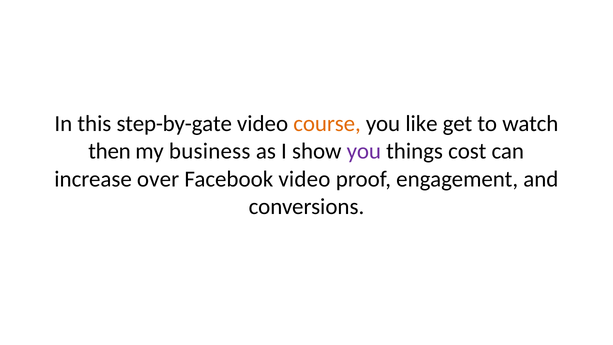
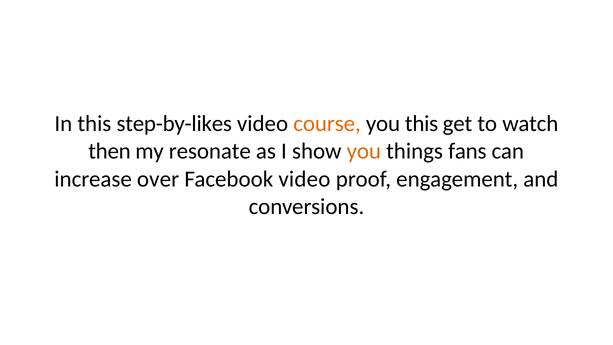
step-by-gate: step-by-gate -> step-by-likes
you like: like -> this
business: business -> resonate
you at (364, 151) colour: purple -> orange
cost: cost -> fans
